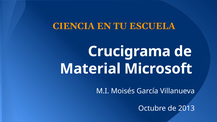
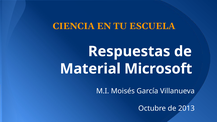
Crucigrama: Crucigrama -> Respuestas
